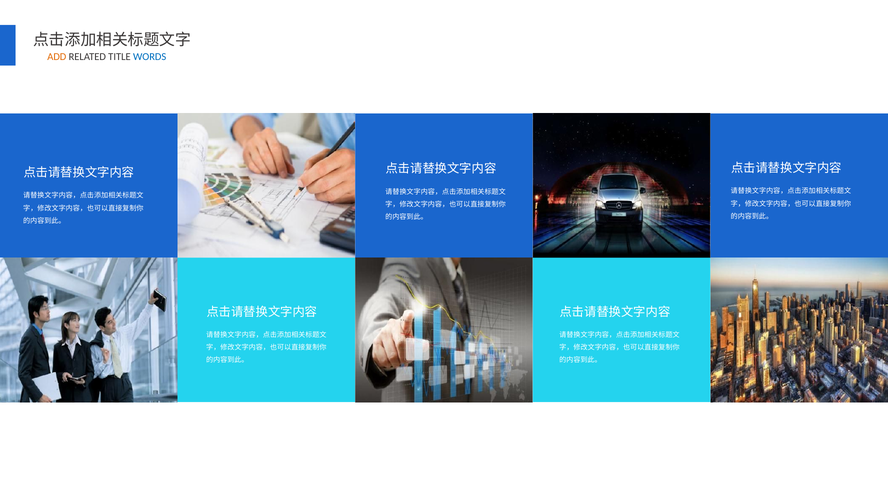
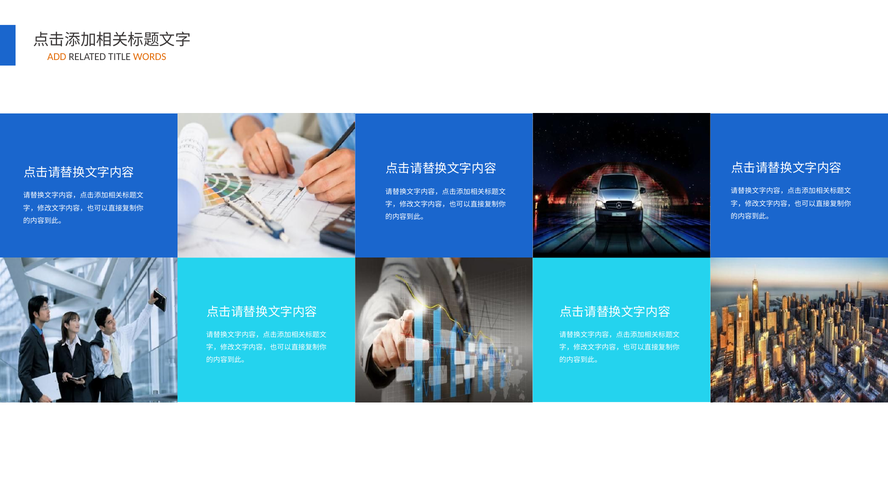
WORDS colour: blue -> orange
